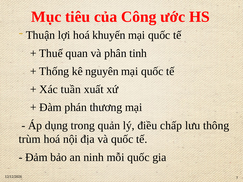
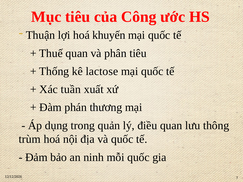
phân tinh: tinh -> tiêu
nguyên: nguyên -> lactose
điều chấp: chấp -> quan
